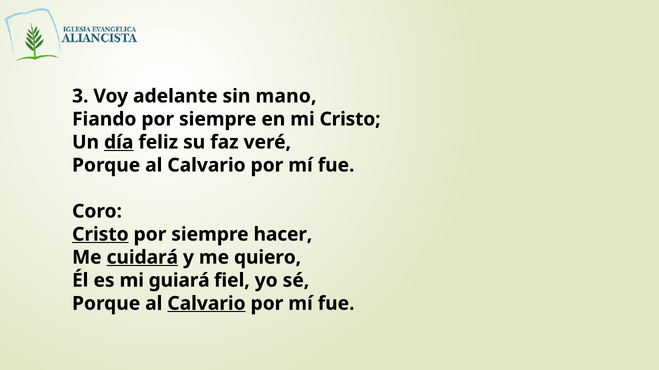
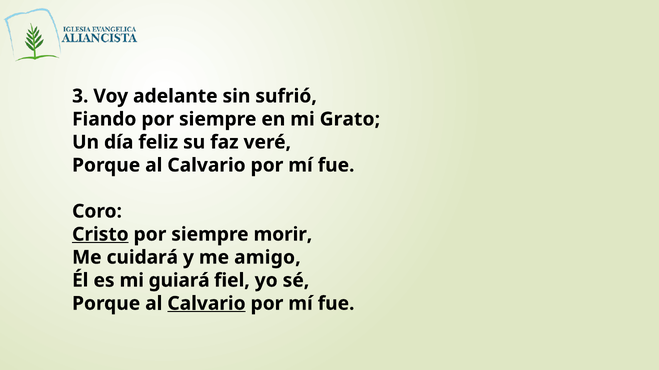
mano: mano -> sufrió
mi Cristo: Cristo -> Grato
día underline: present -> none
hacer: hacer -> morir
cuidará underline: present -> none
quiero: quiero -> amigo
